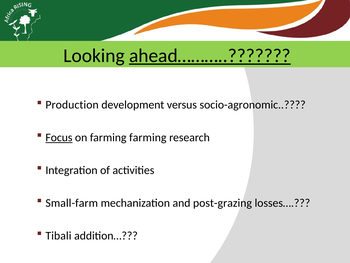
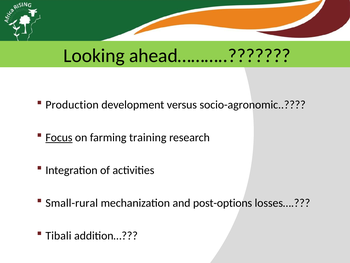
ahead……… underline: present -> none
farming farming: farming -> training
Small-farm: Small-farm -> Small-rural
post-grazing: post-grazing -> post-options
